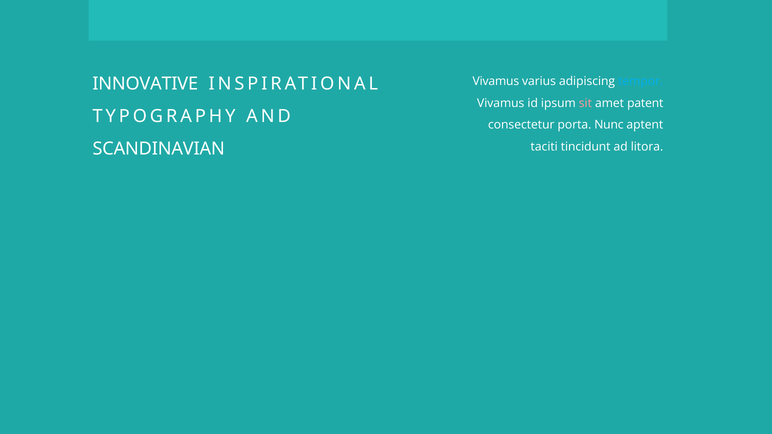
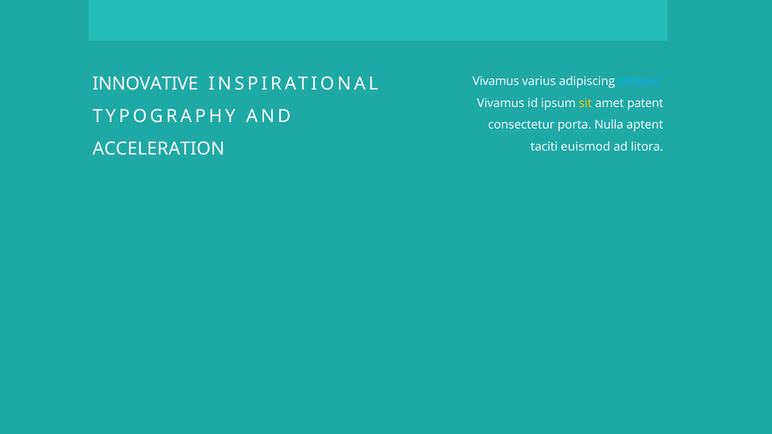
sit colour: pink -> yellow
Nunc: Nunc -> Nulla
tincidunt: tincidunt -> euismod
SCANDINAVIAN: SCANDINAVIAN -> ACCELERATION
